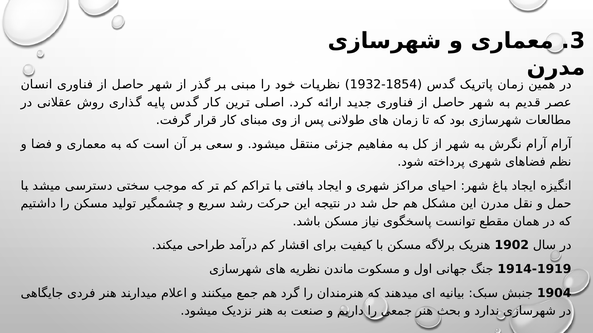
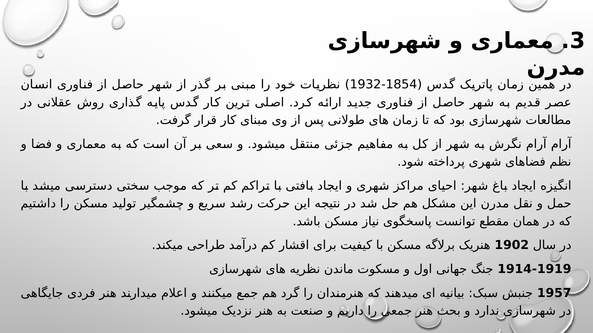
1904: 1904 -> 1957
